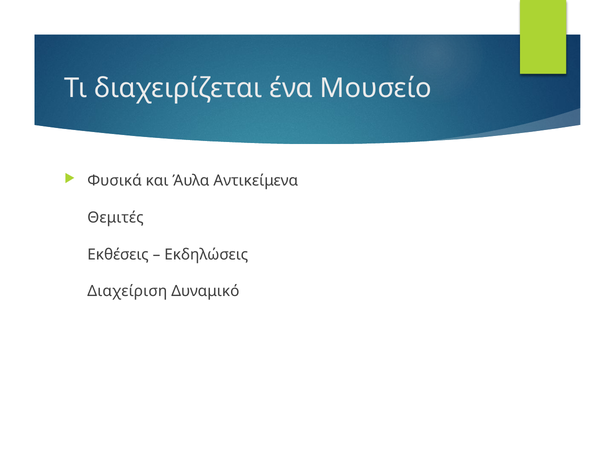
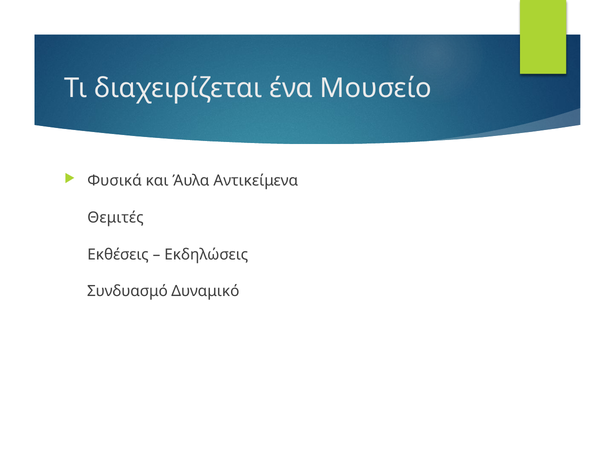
Διαχείριση: Διαχείριση -> Συνδυασμό
